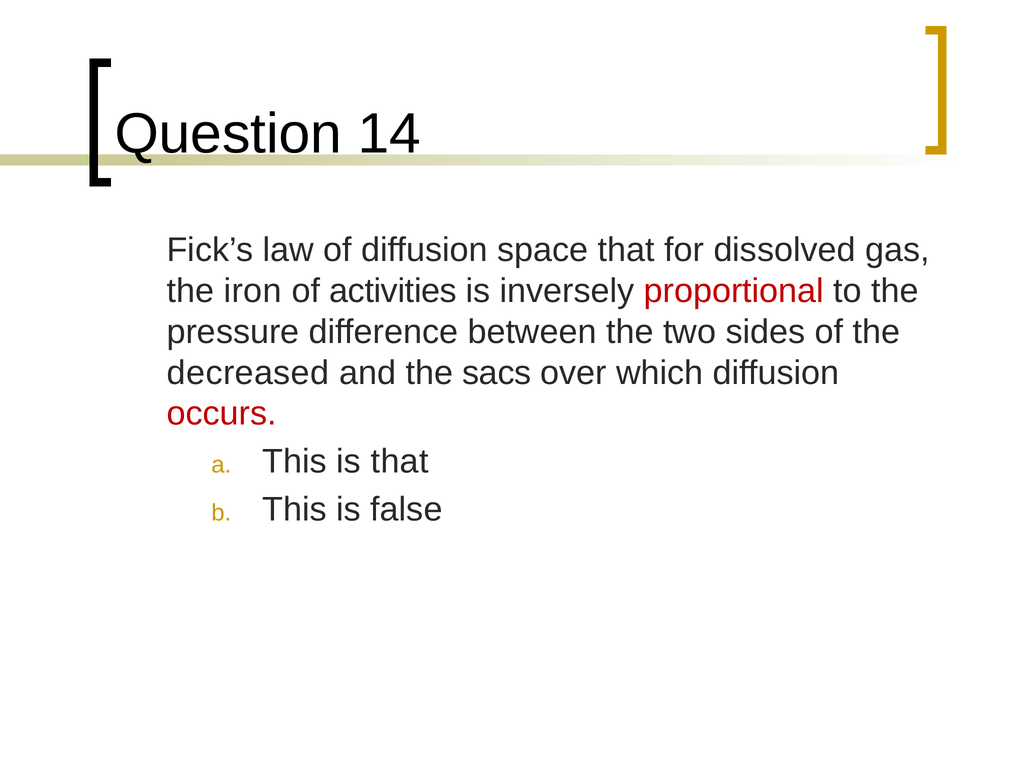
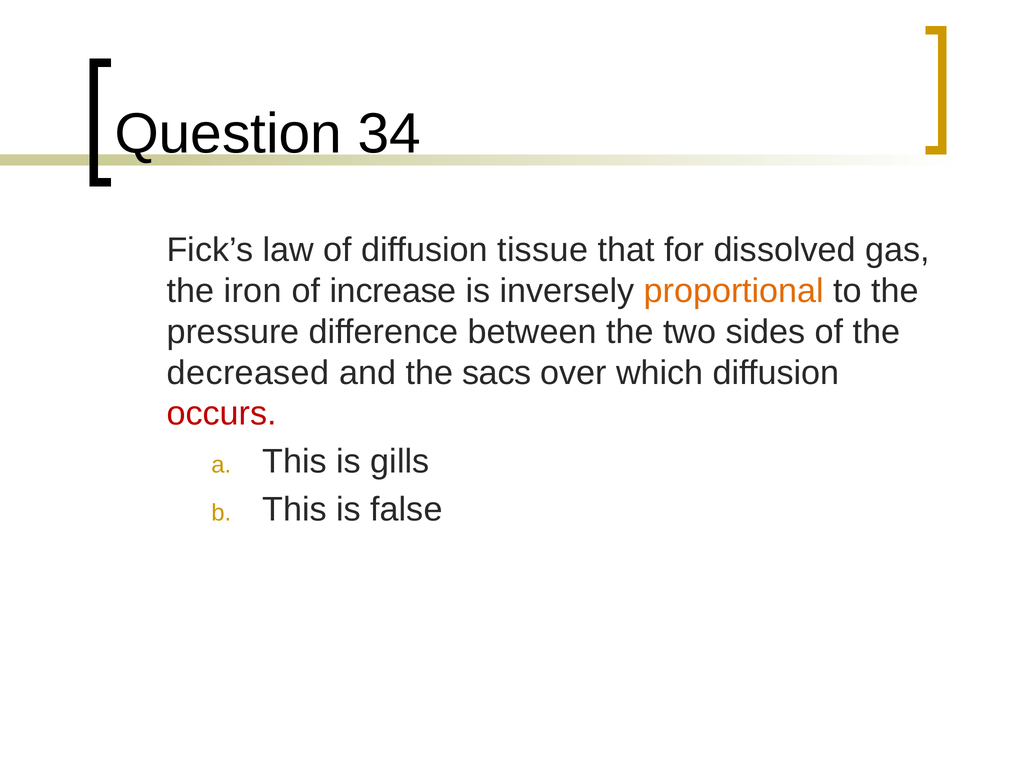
14: 14 -> 34
space: space -> tissue
activities: activities -> increase
proportional colour: red -> orange
is that: that -> gills
